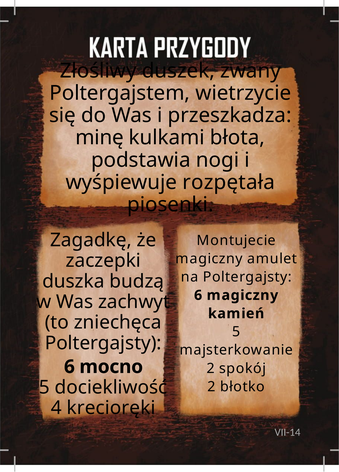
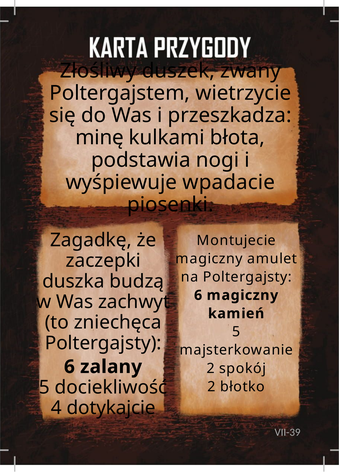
rozpętała: rozpętała -> wpadacie
mocno: mocno -> zalany
krecioręki: krecioręki -> dotykajcie
VII-14: VII-14 -> VII-39
